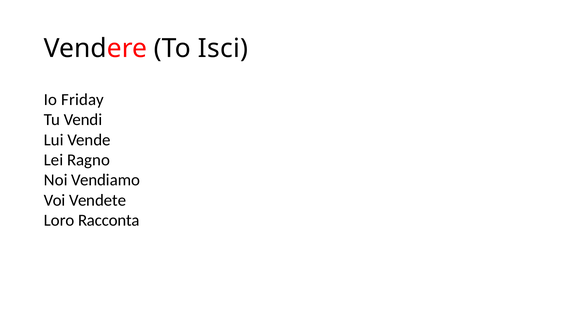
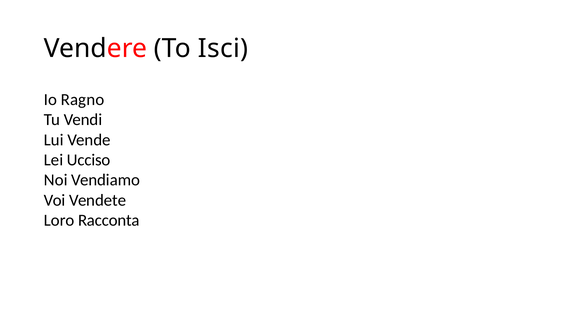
Friday: Friday -> Ragno
Ragno: Ragno -> Ucciso
